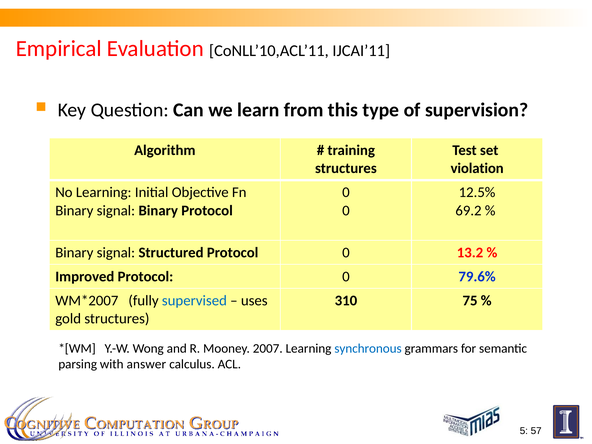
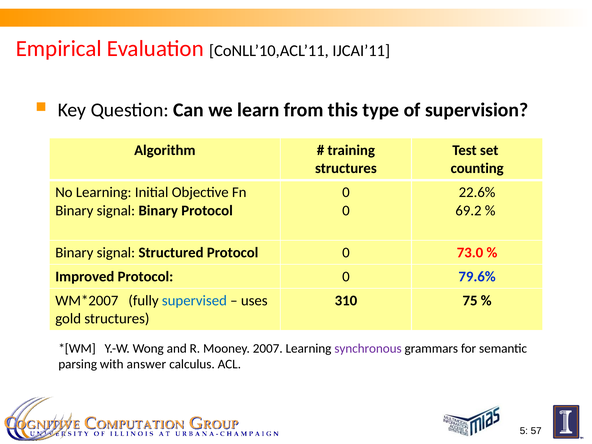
violation: violation -> counting
12.5%: 12.5% -> 22.6%
13.2: 13.2 -> 73.0
synchronous colour: blue -> purple
